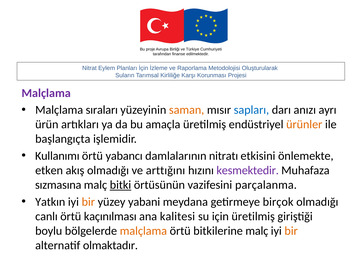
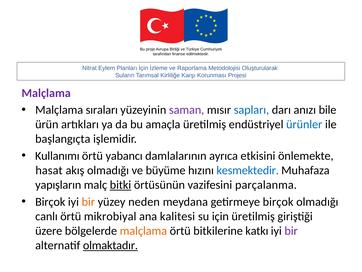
saman colour: orange -> purple
ayrı: ayrı -> bile
ürünler colour: orange -> blue
nitratı: nitratı -> ayrıca
etken: etken -> hasat
arttığını: arttığını -> büyüme
kesmektedir colour: purple -> blue
sızmasına: sızmasına -> yapışların
Yatkın at (50, 201): Yatkın -> Birçok
yabani: yabani -> neden
kaçınılması: kaçınılması -> mikrobiyal
boylu: boylu -> üzere
bitkilerine malç: malç -> katkı
bir at (291, 230) colour: orange -> purple
olmaktadır underline: none -> present
